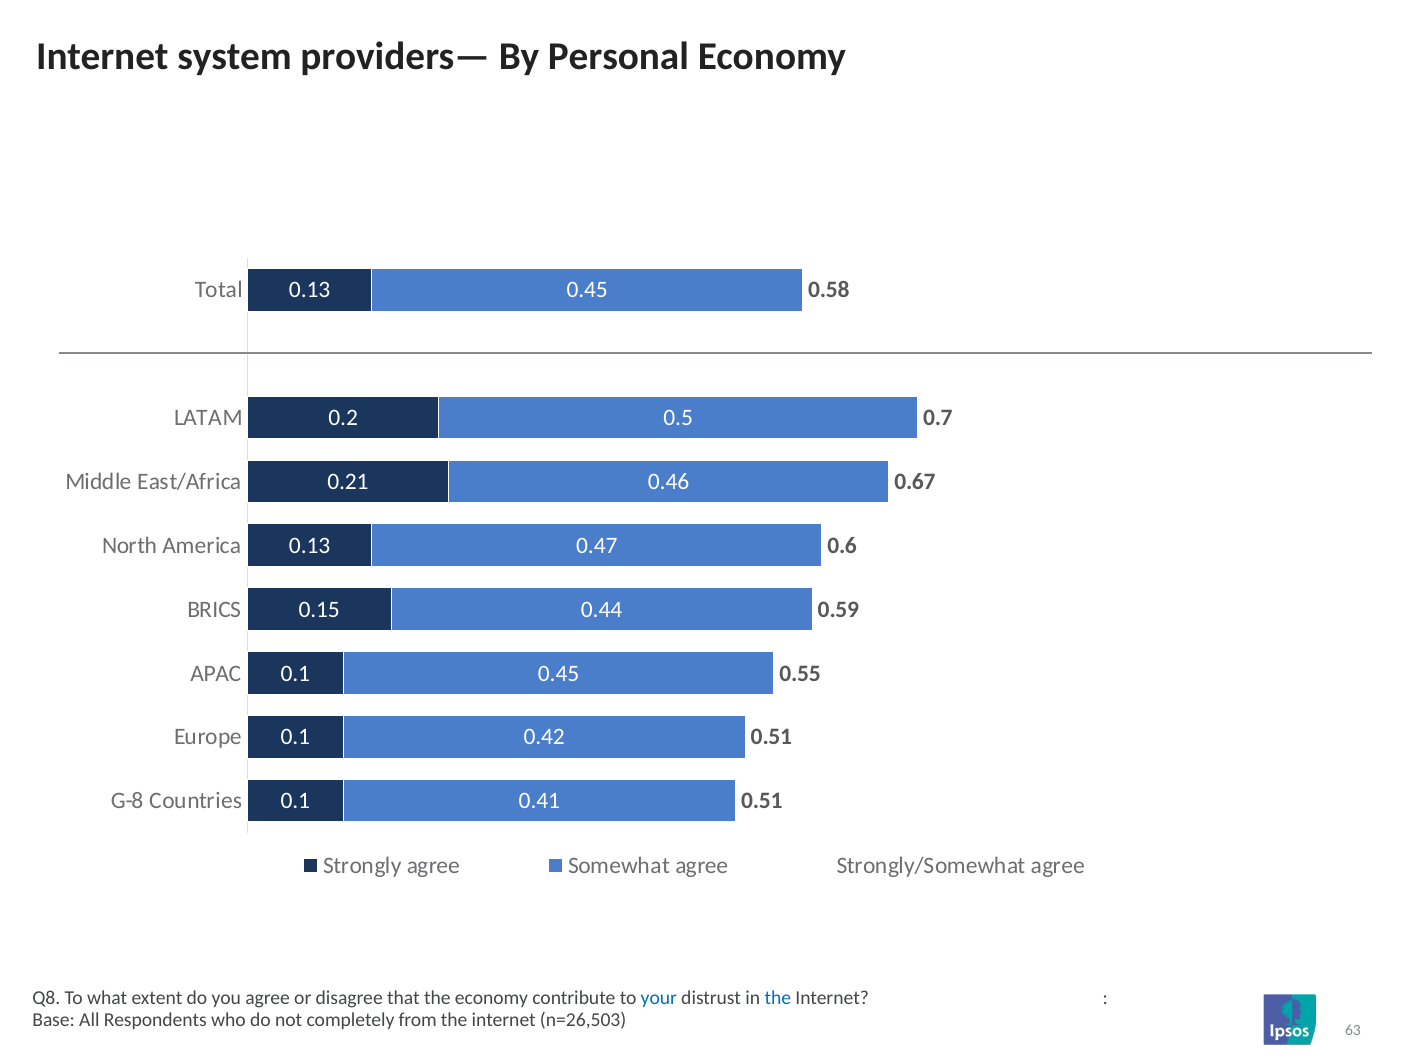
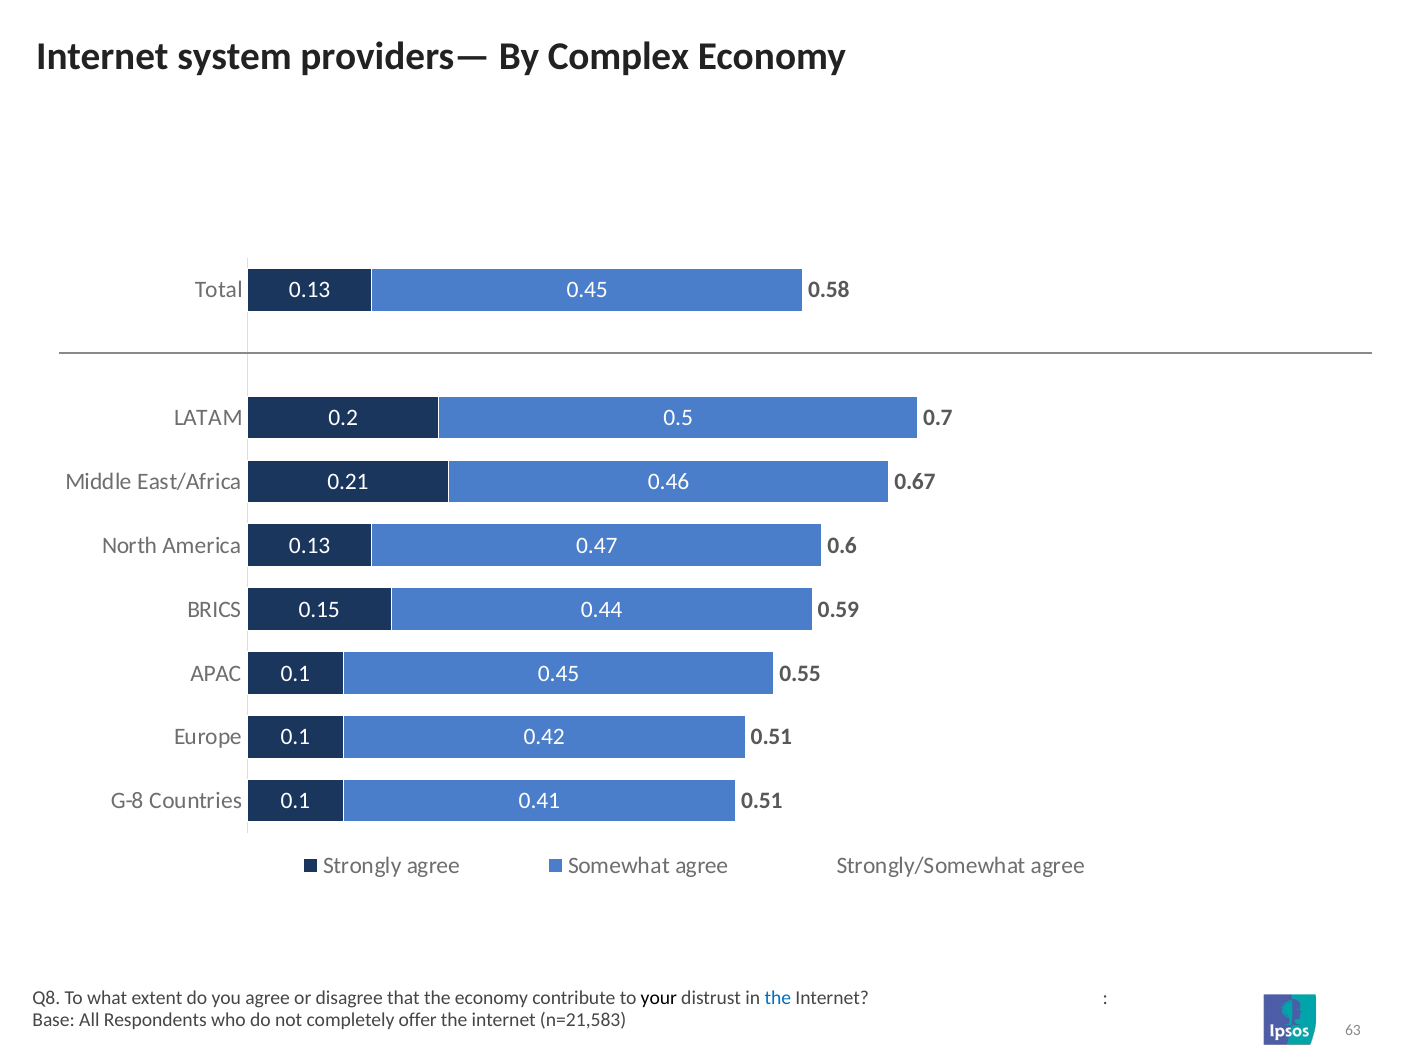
Personal: Personal -> Complex
your colour: blue -> black
from: from -> offer
n=26,503: n=26,503 -> n=21,583
